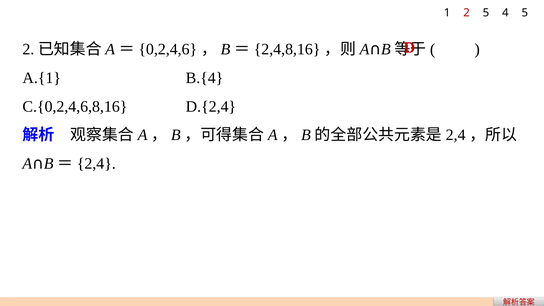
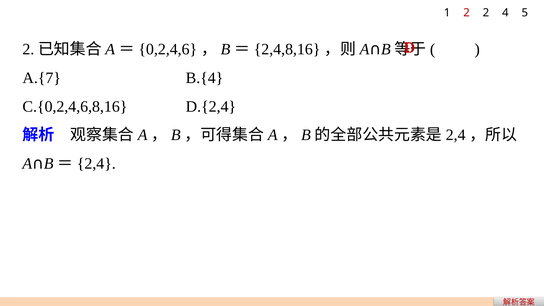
2 5: 5 -> 2
A.{1: A.{1 -> A.{7
